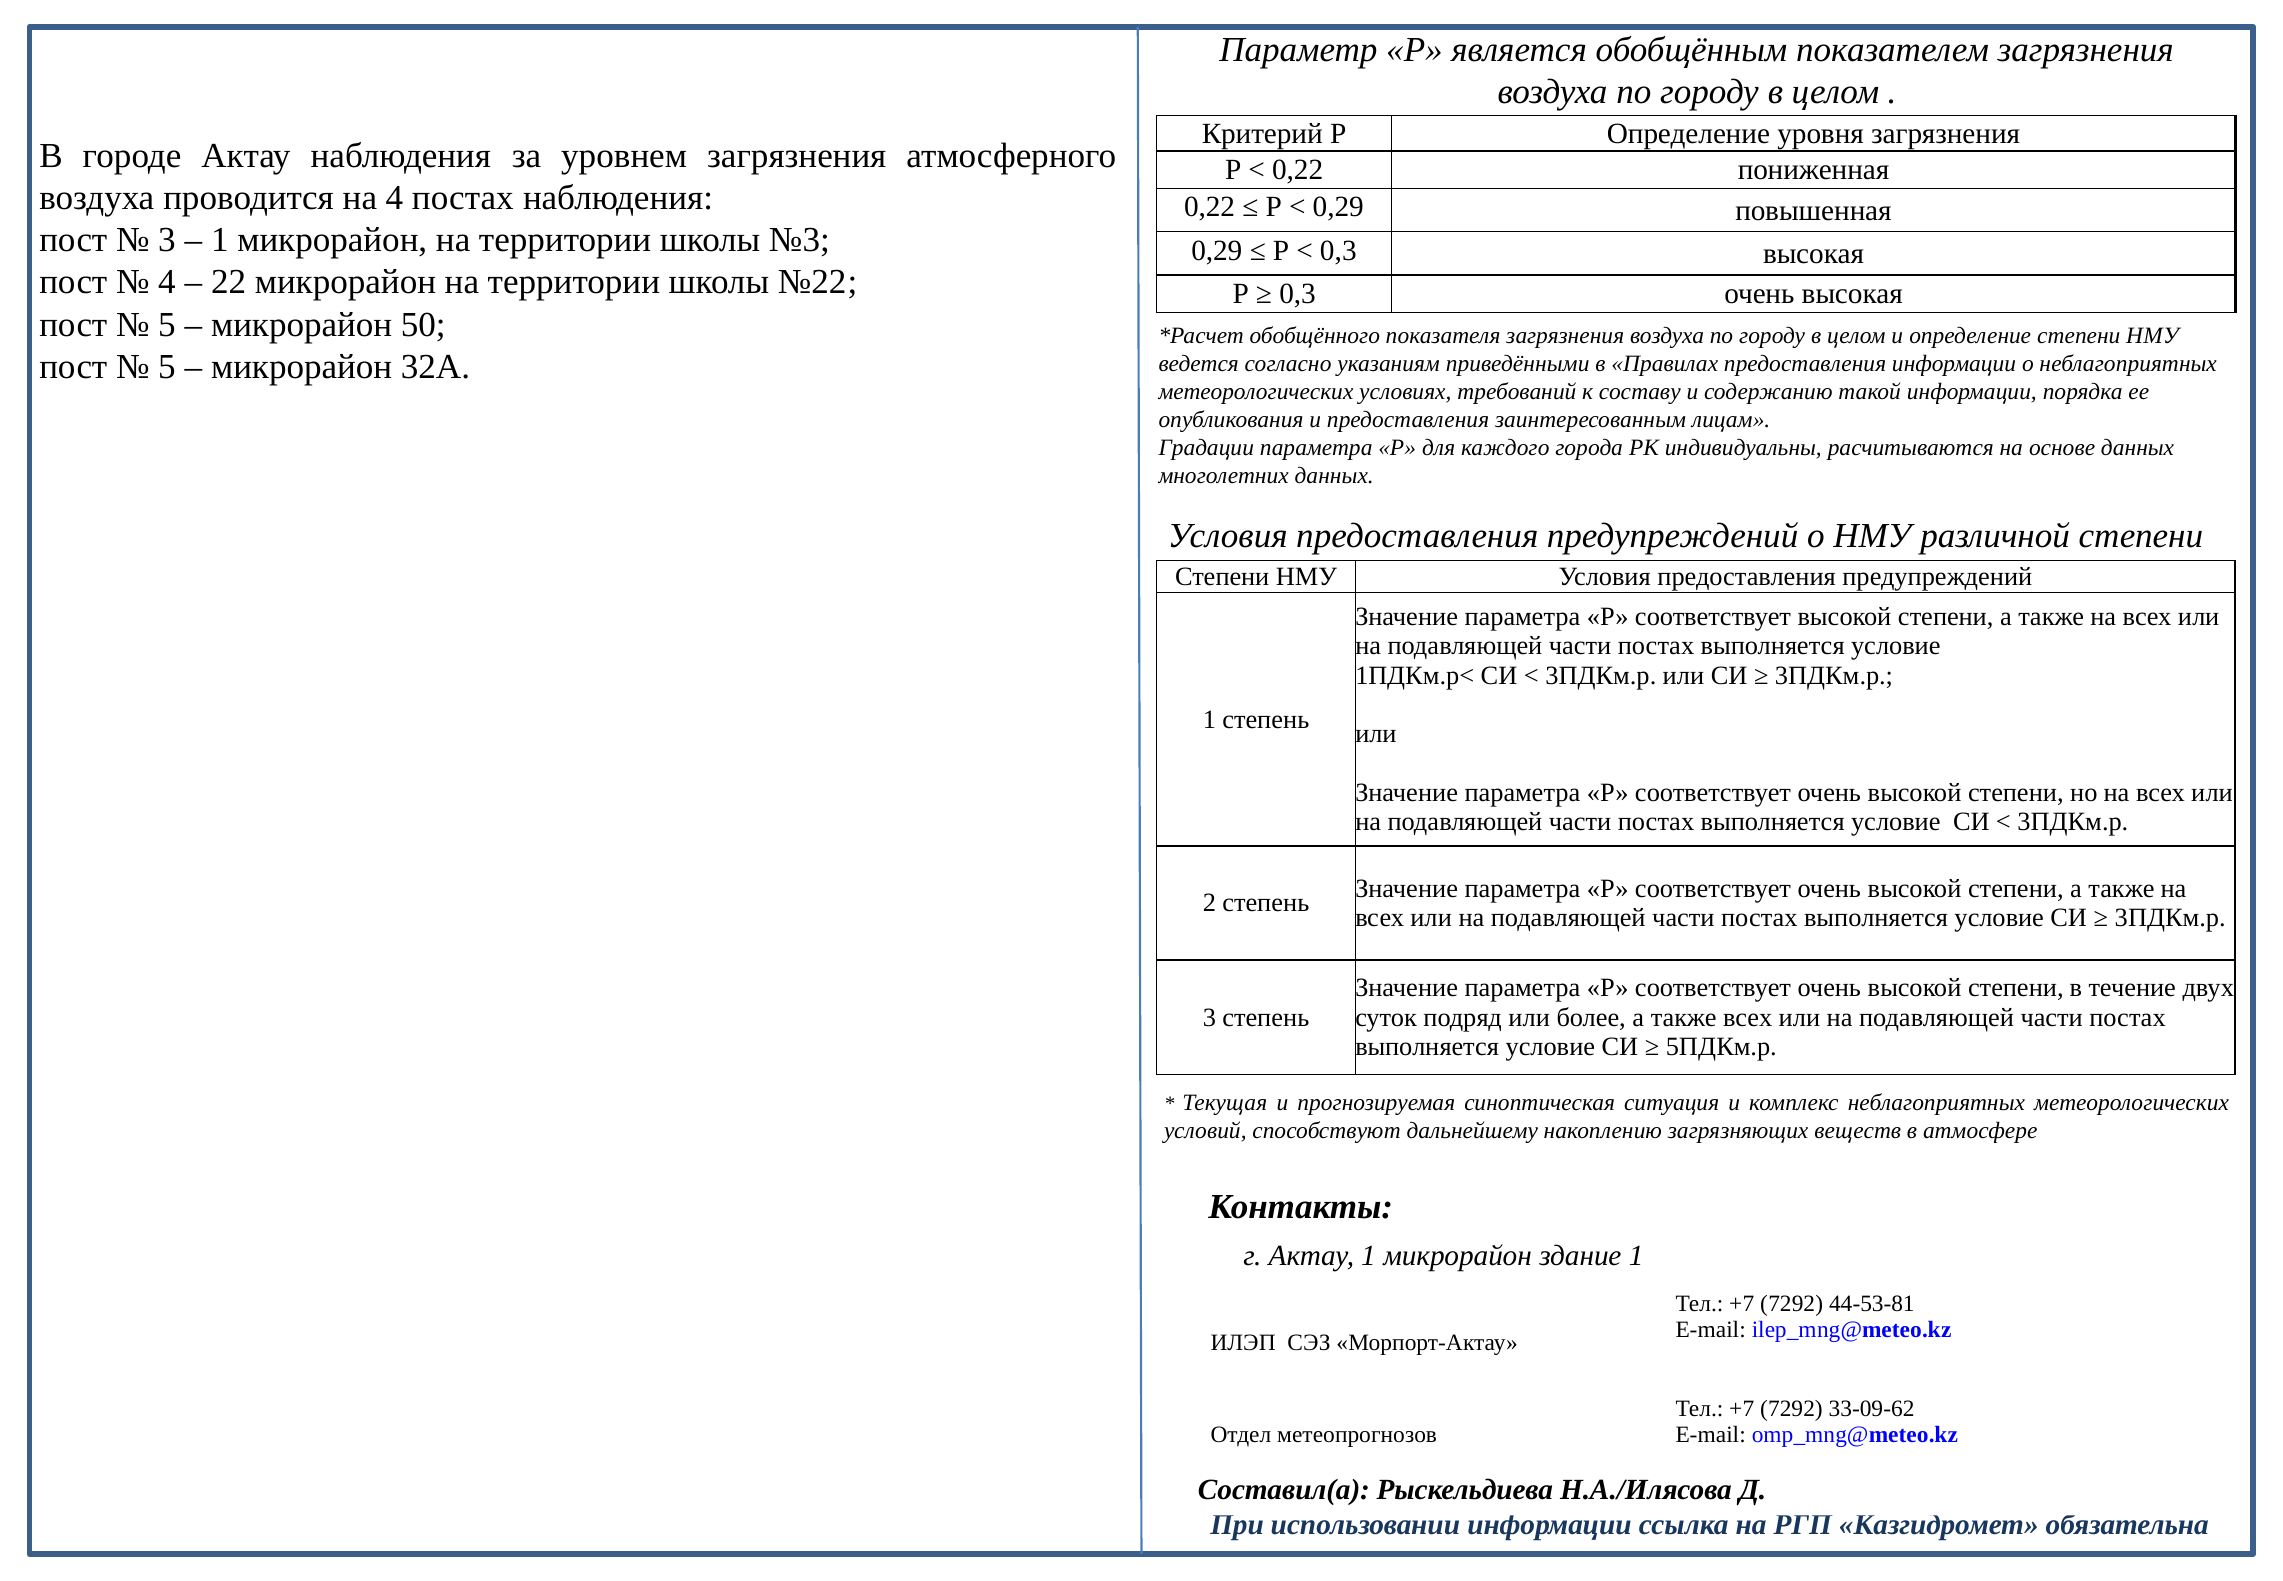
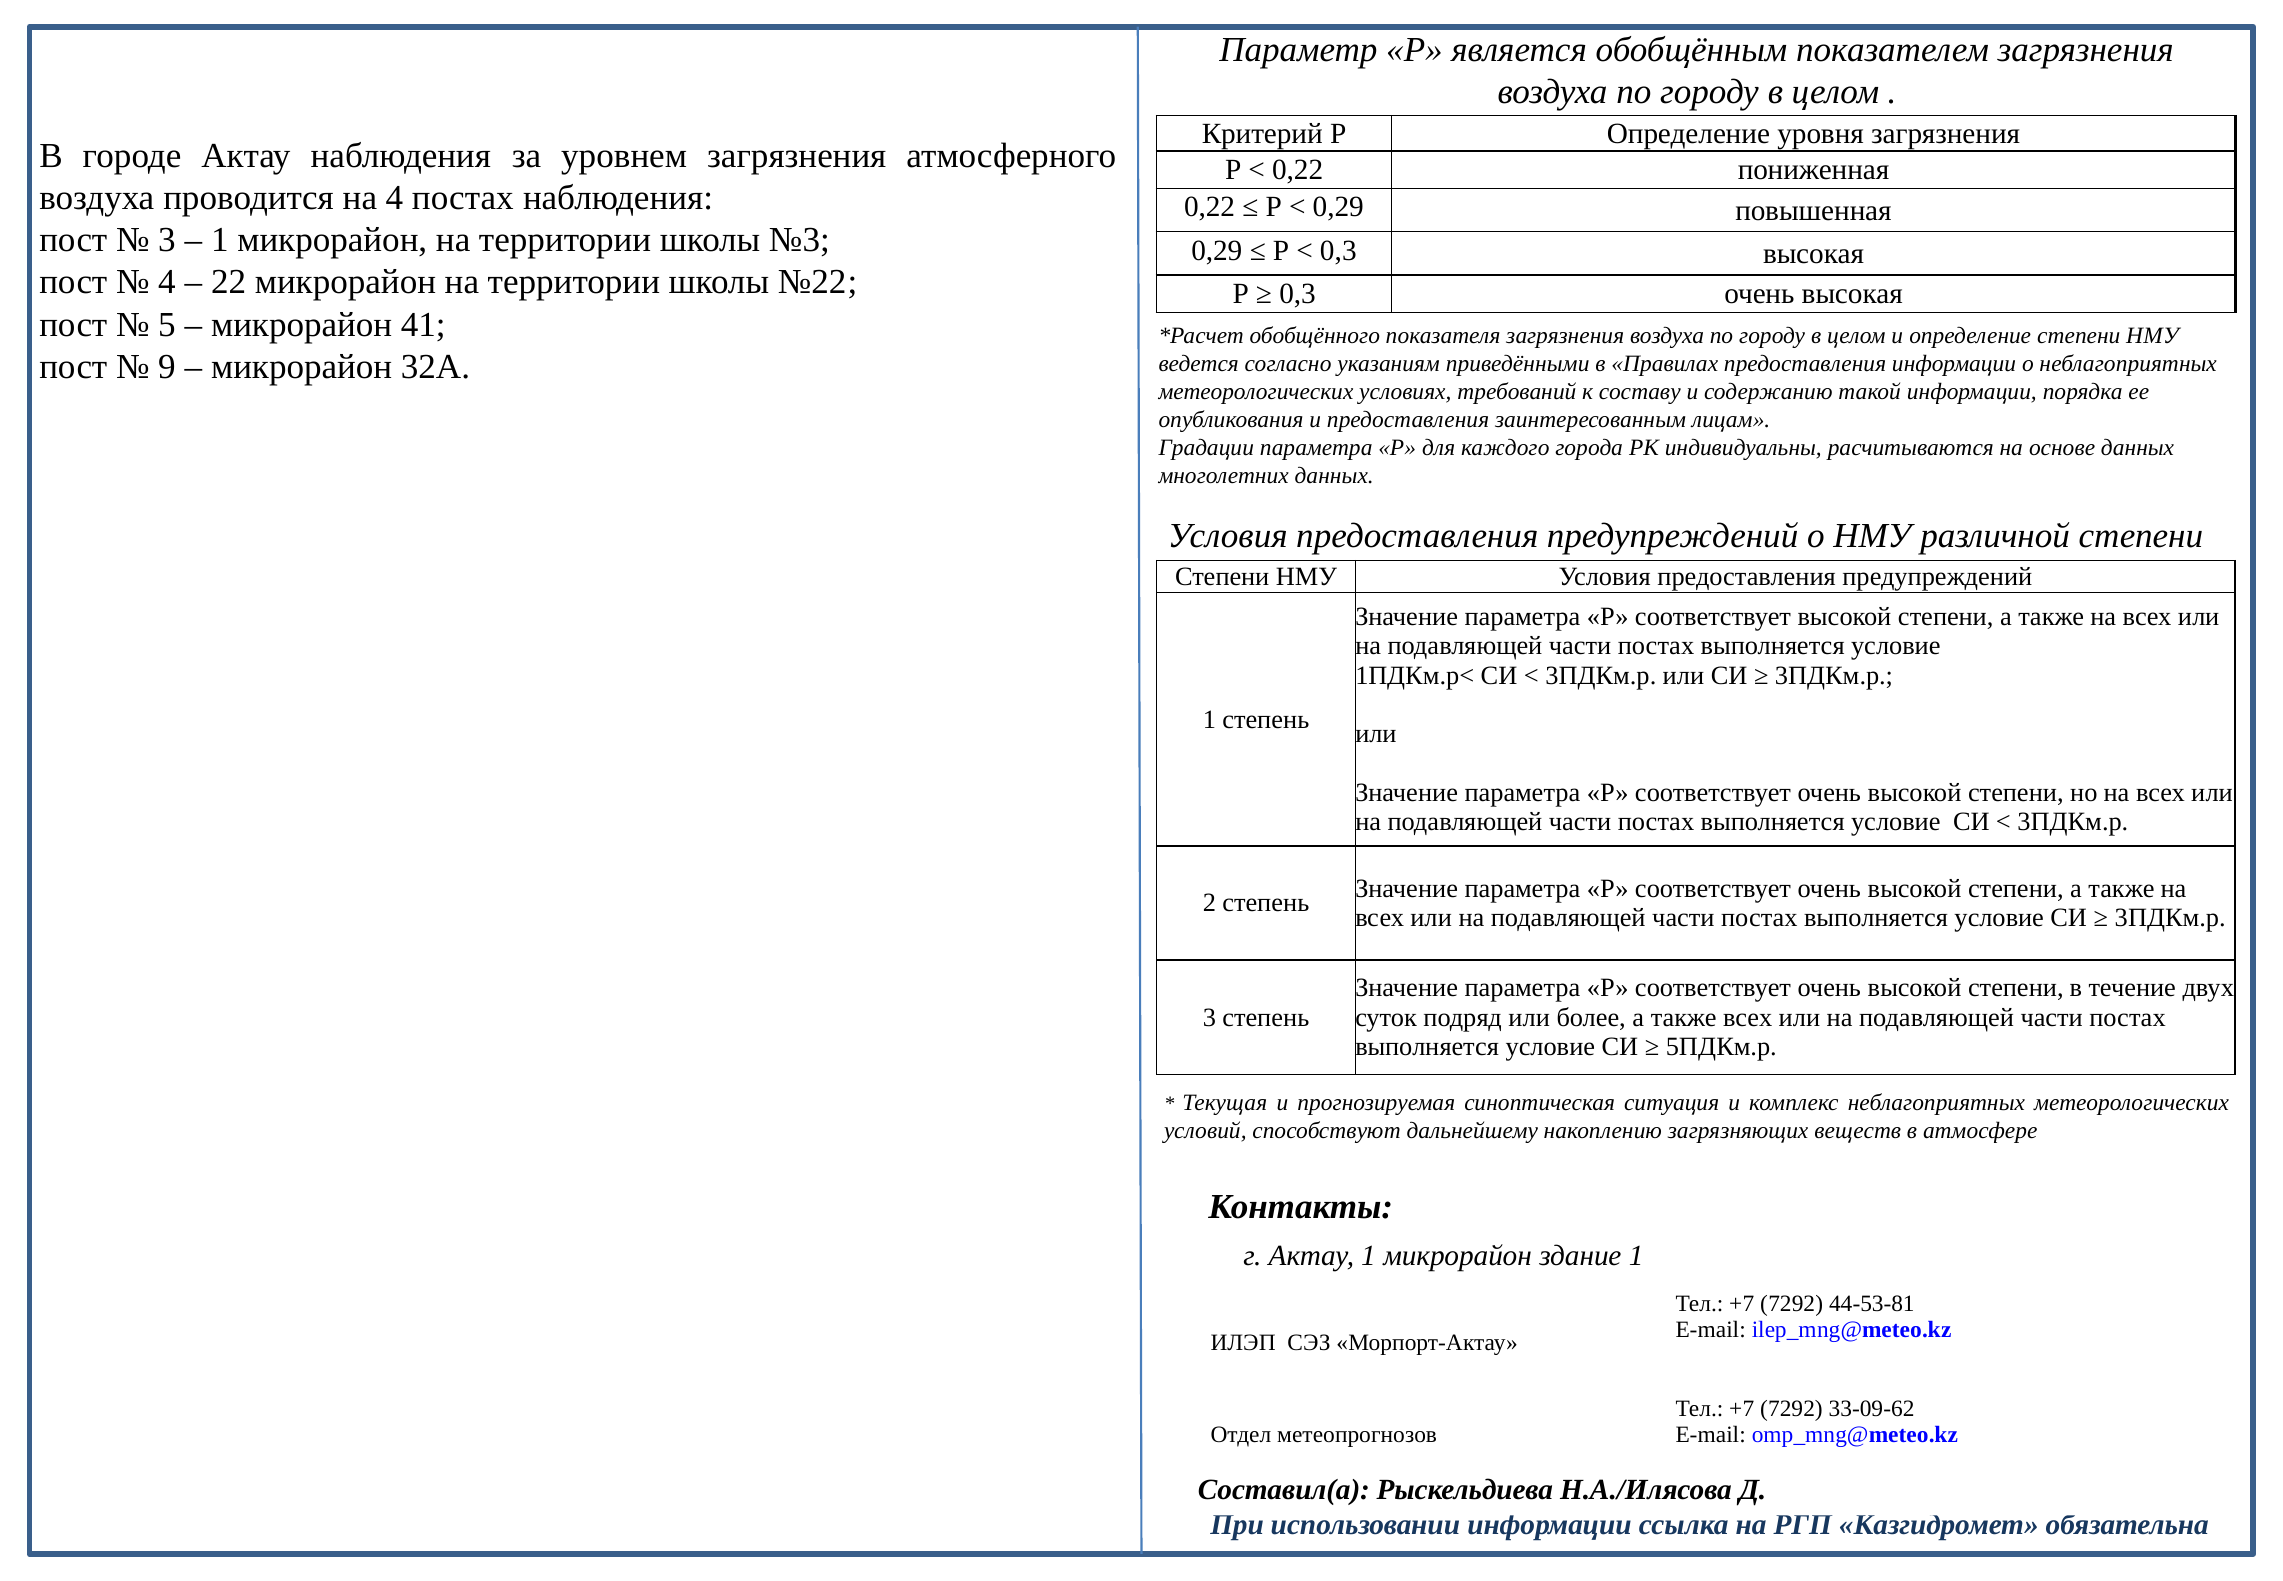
50: 50 -> 41
5 at (167, 367): 5 -> 9
